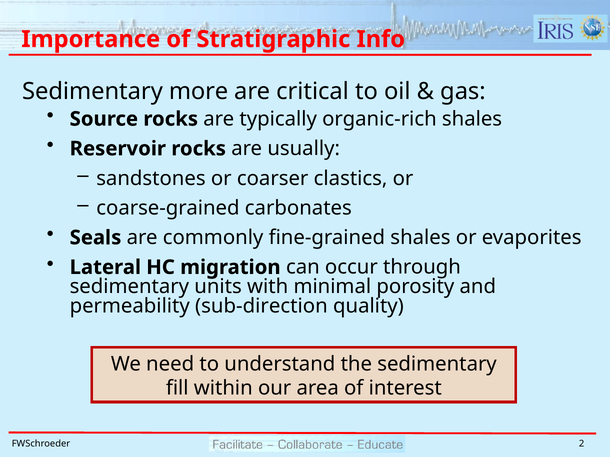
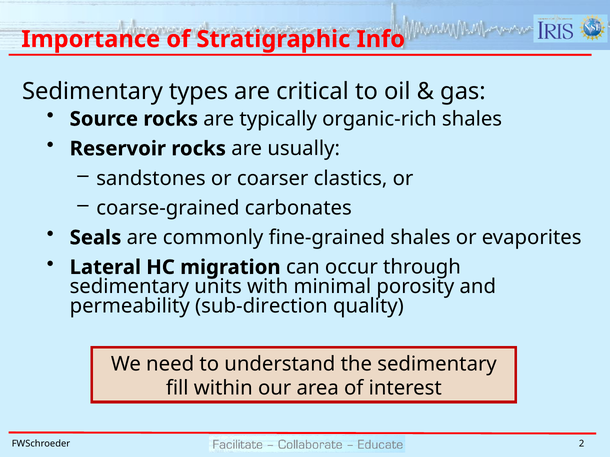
more: more -> types
